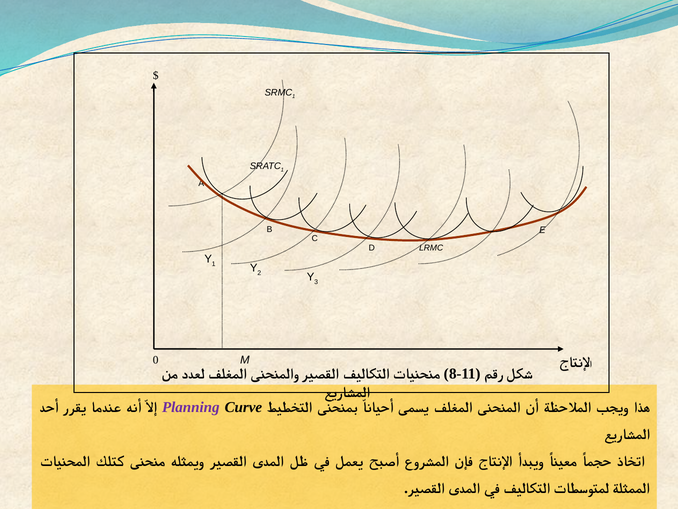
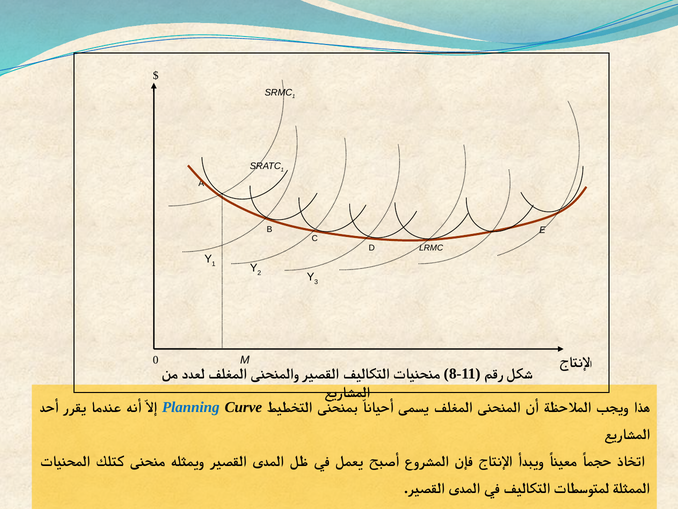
Planning colour: purple -> blue
